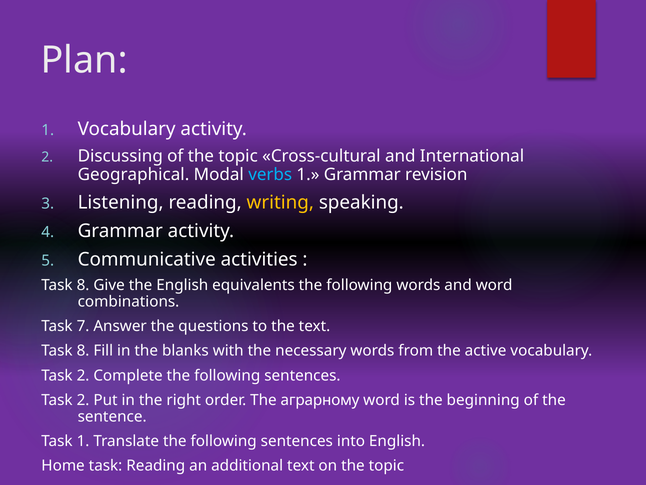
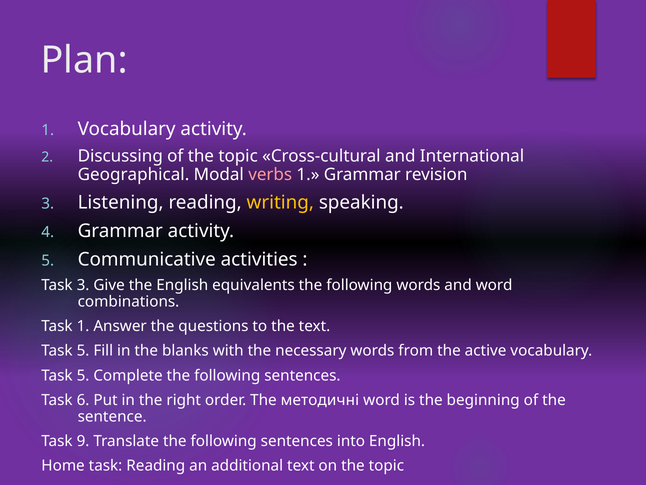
verbs colour: light blue -> pink
8 at (83, 285): 8 -> 3
Task 7: 7 -> 1
8 at (83, 351): 8 -> 5
2 at (83, 375): 2 -> 5
2 at (83, 400): 2 -> 6
аграрному: аграрному -> методичні
Task 1: 1 -> 9
